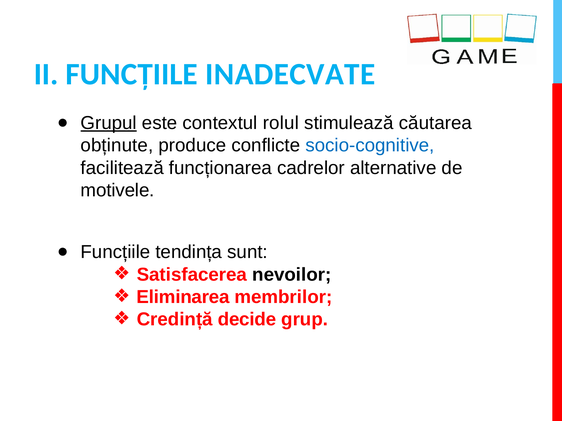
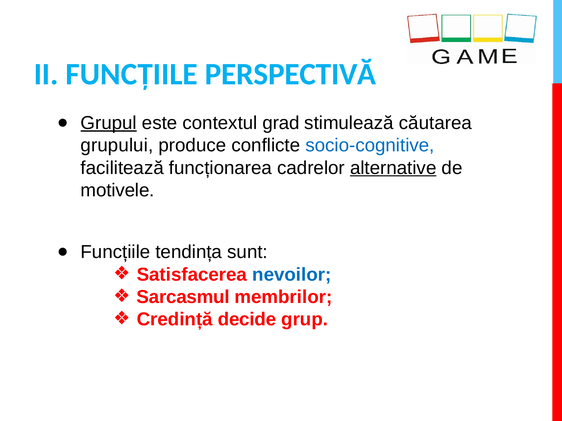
INADECVATE: INADECVATE -> PERSPECTIVĂ
rolul: rolul -> grad
obținute: obținute -> grupului
alternative underline: none -> present
nevoilor colour: black -> blue
Eliminarea: Eliminarea -> Sarcasmul
